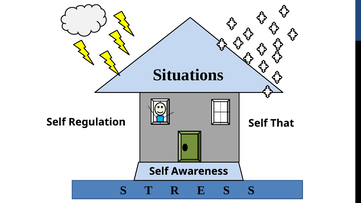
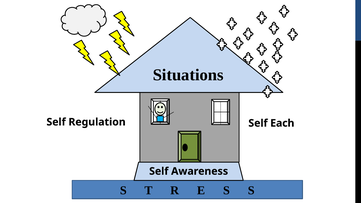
That: That -> Each
